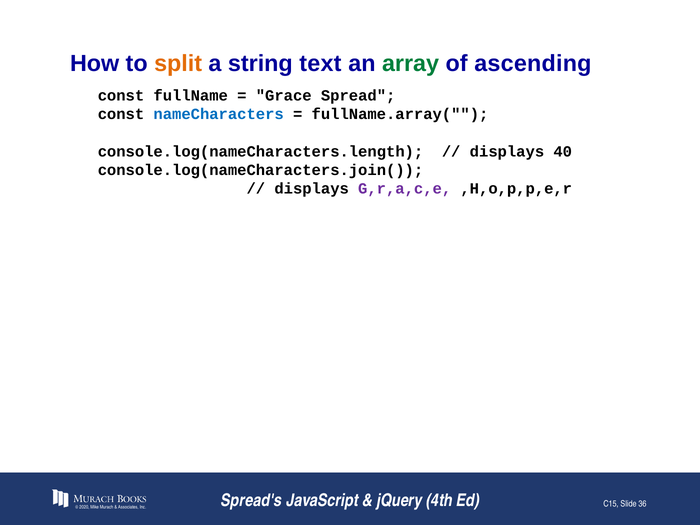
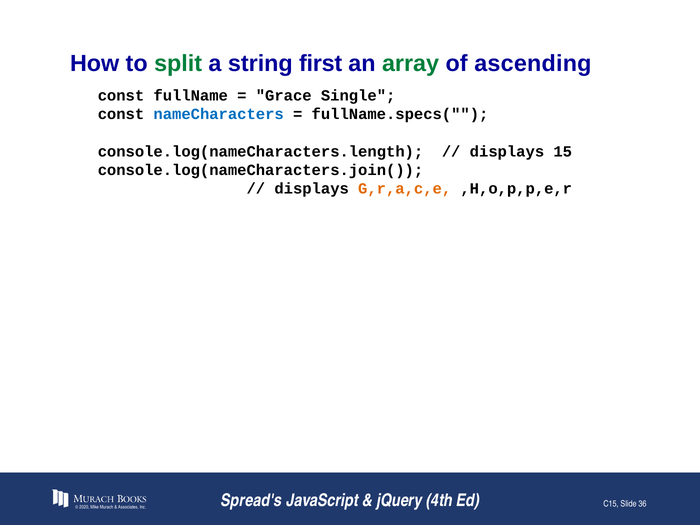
split colour: orange -> green
text: text -> first
Spread: Spread -> Single
fullName.array(: fullName.array( -> fullName.specs(
40: 40 -> 15
G,r,a,c,e colour: purple -> orange
